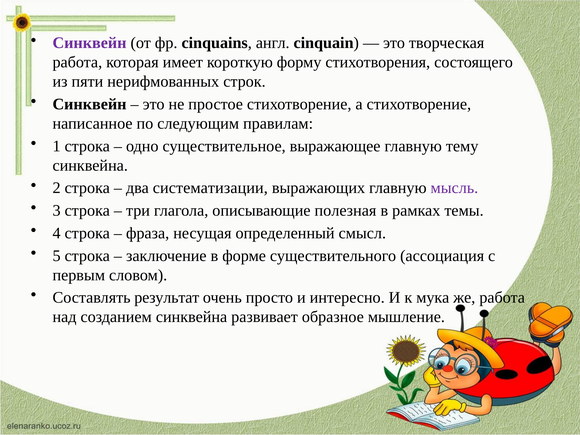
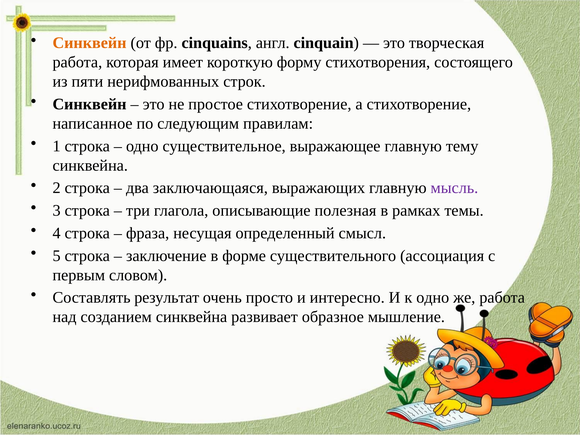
Синквейн at (90, 43) colour: purple -> orange
систематизации: систематизации -> заключающаяся
к мука: мука -> одно
